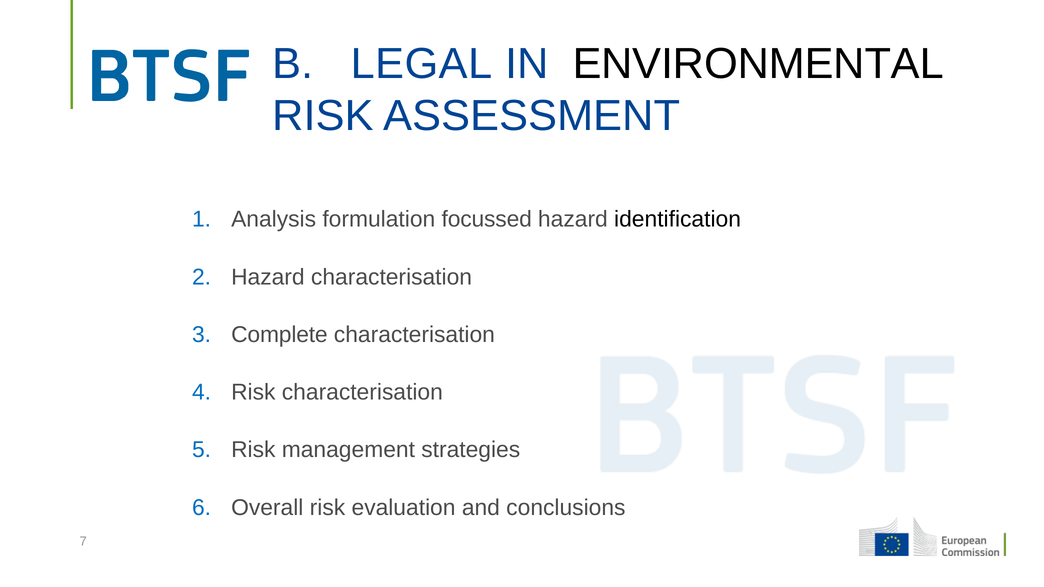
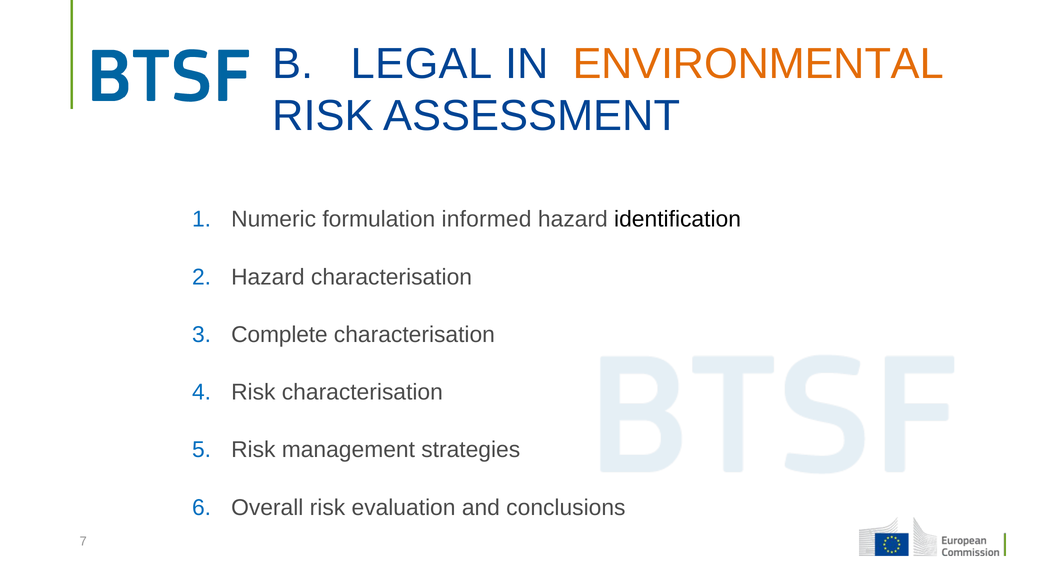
ENVIRONMENTAL colour: black -> orange
Analysis: Analysis -> Numeric
focussed: focussed -> informed
